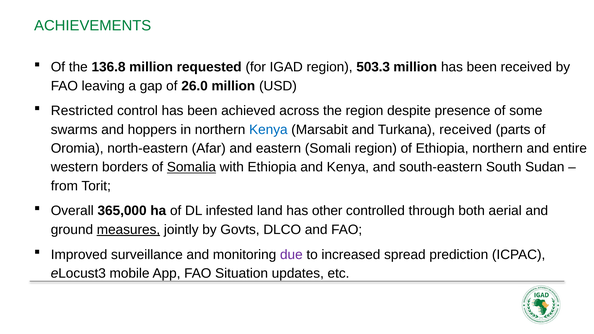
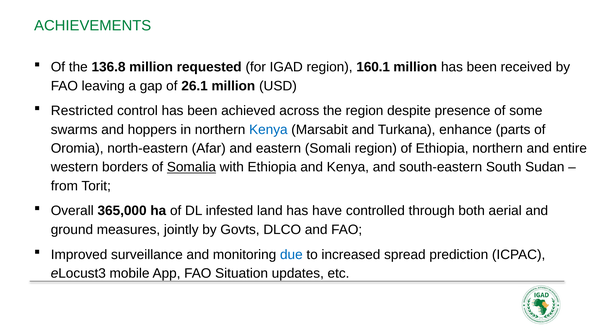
503.3: 503.3 -> 160.1
26.0: 26.0 -> 26.1
Turkana received: received -> enhance
other: other -> have
measures underline: present -> none
due colour: purple -> blue
